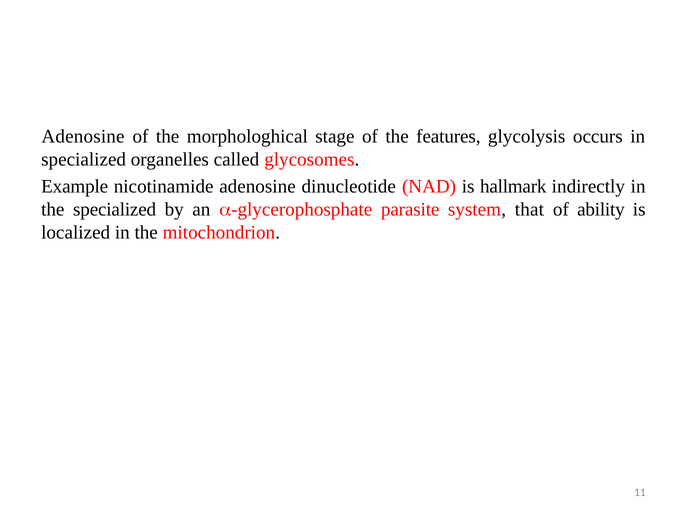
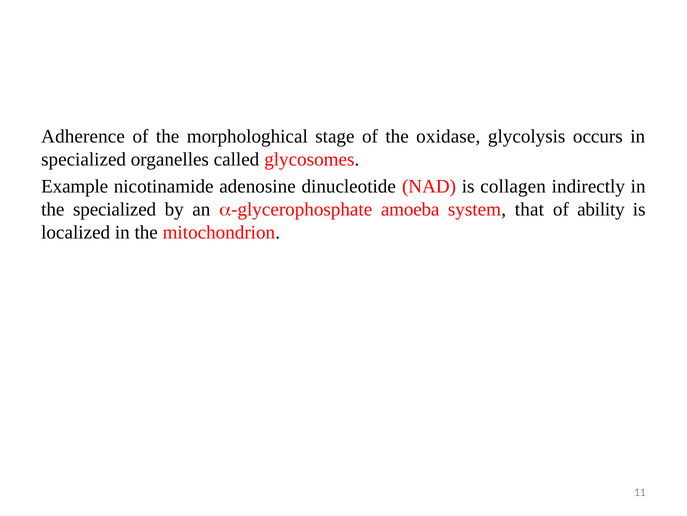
Adenosine at (83, 136): Adenosine -> Adherence
features: features -> oxidase
hallmark: hallmark -> collagen
parasite: parasite -> amoeba
